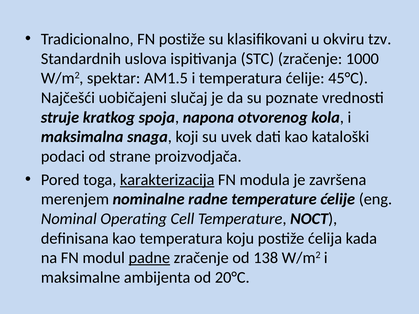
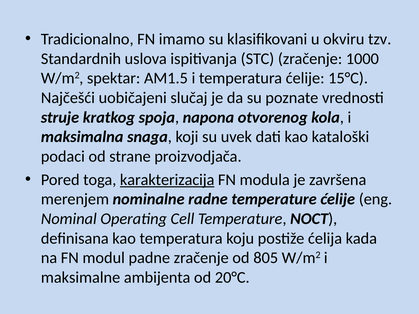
FN postiže: postiže -> imamo
45°C: 45°C -> 15°C
padne underline: present -> none
138: 138 -> 805
